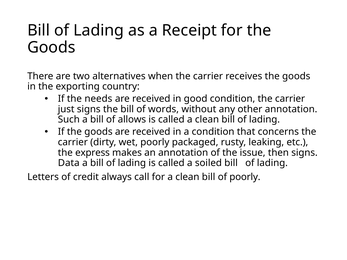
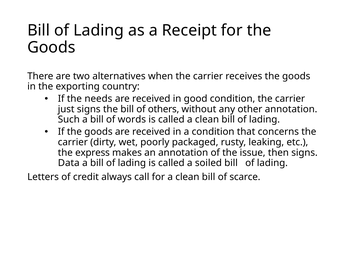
words: words -> others
allows: allows -> words
of poorly: poorly -> scarce
